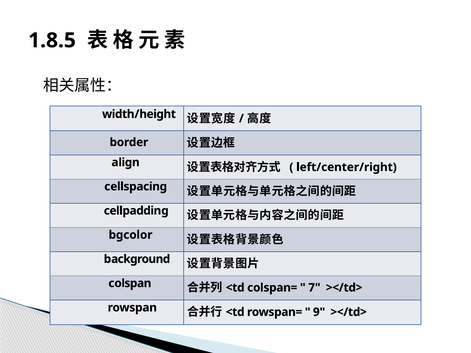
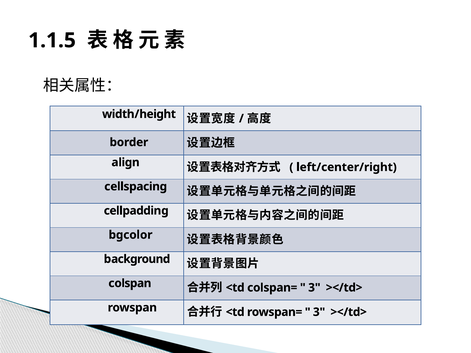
1.8.5: 1.8.5 -> 1.1.5
7 at (314, 288): 7 -> 3
9 at (319, 312): 9 -> 3
